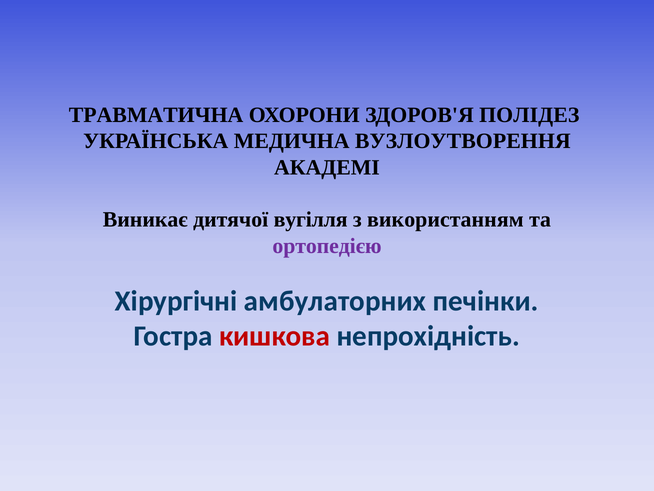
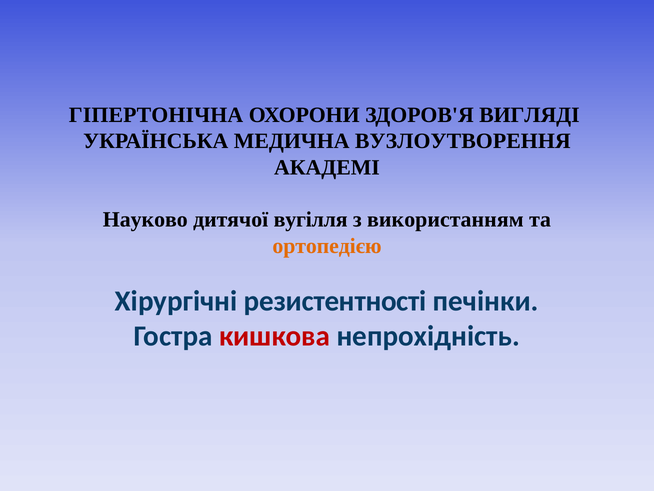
ТРАВМАТИЧНА: ТРАВМАТИЧНА -> ГІПЕРТОНІЧНА
ПОЛІДЕЗ: ПОЛІДЕЗ -> ВИГЛЯДІ
Виникає: Виникає -> Науково
ортопедією colour: purple -> orange
амбулаторних: амбулаторних -> резистентності
